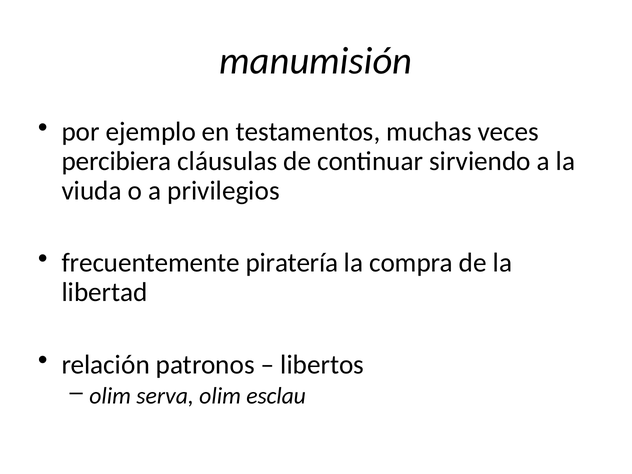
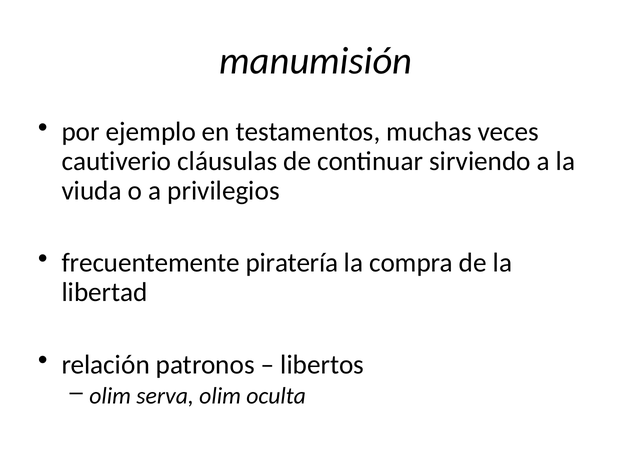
percibiera: percibiera -> cautiverio
esclau: esclau -> oculta
